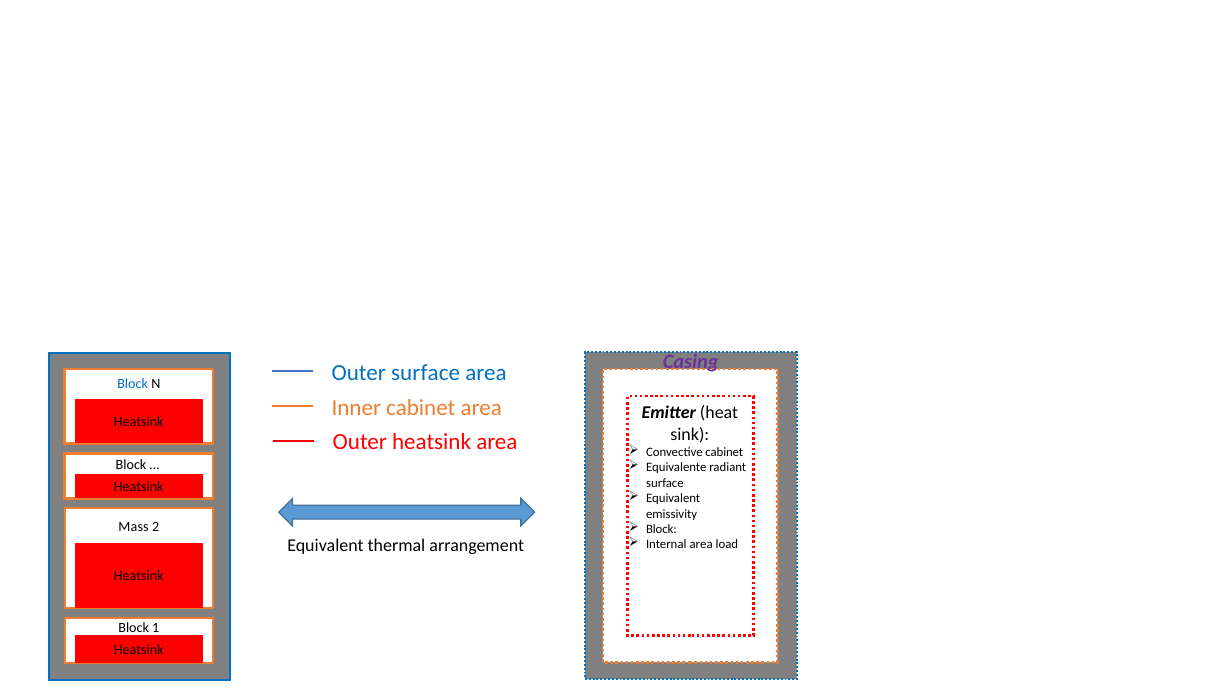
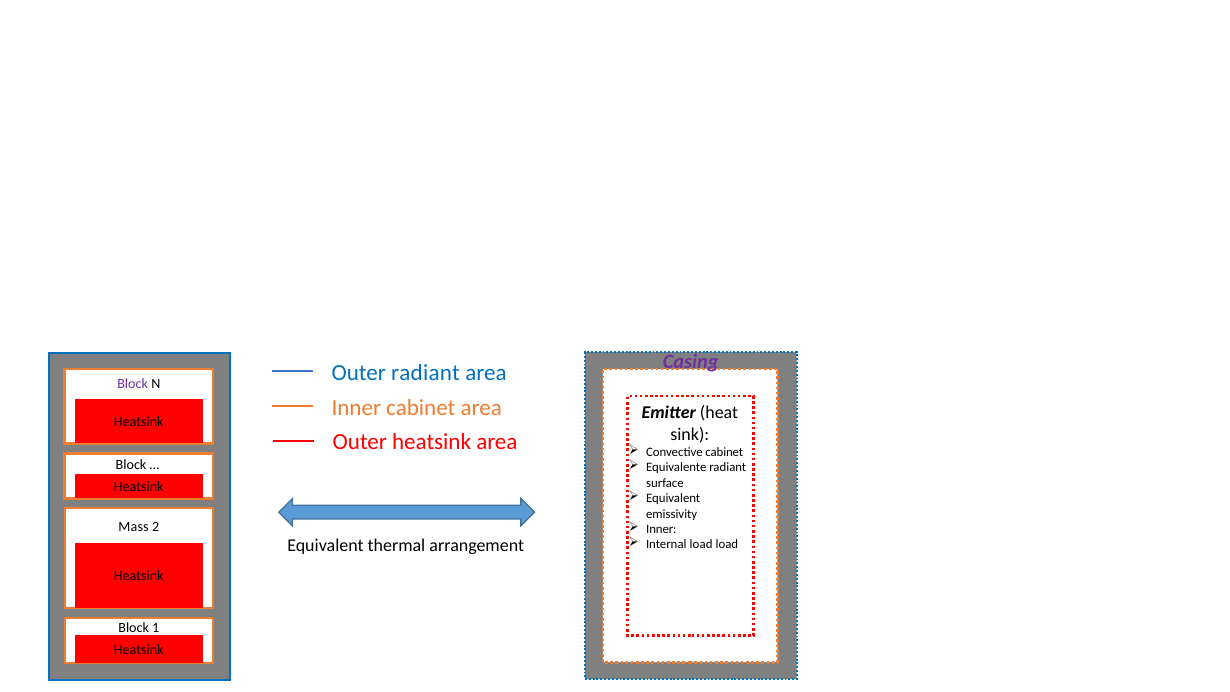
Outer surface: surface -> radiant
Block at (133, 384) colour: blue -> purple
Block at (661, 529): Block -> Inner
Internal area: area -> load
